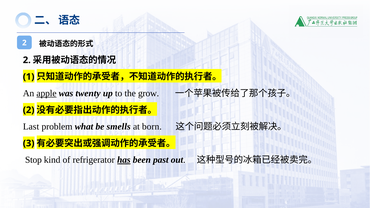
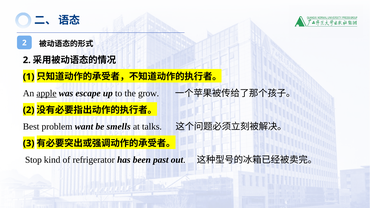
twenty: twenty -> escape
Last: Last -> Best
what: what -> want
born: born -> talks
has underline: present -> none
